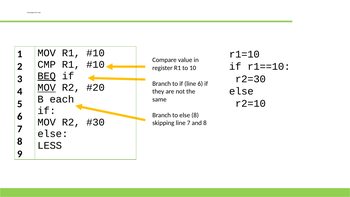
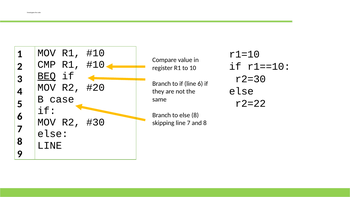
MOV at (47, 88) underline: present -> none
each: each -> case
r2=10: r2=10 -> r2=22
LESS at (50, 145): LESS -> LINE
